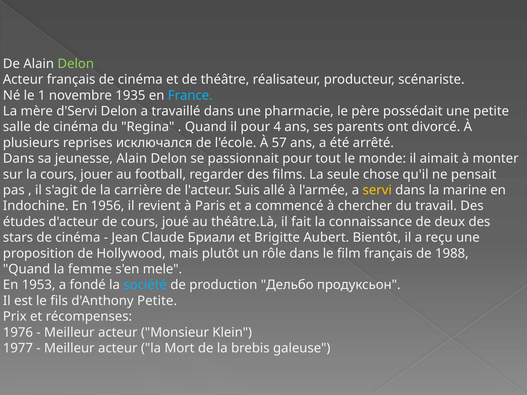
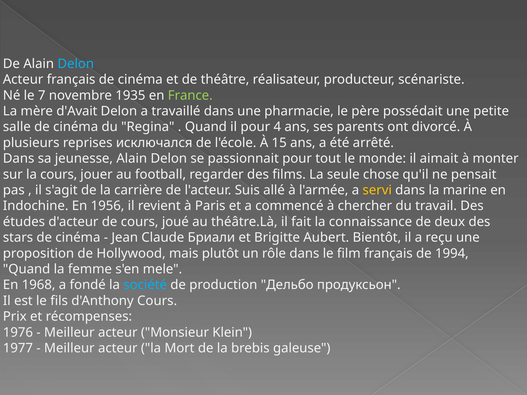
Delon at (76, 64) colour: light green -> light blue
1: 1 -> 7
France colour: light blue -> light green
d'Servi: d'Servi -> d'Avait
57: 57 -> 15
1988: 1988 -> 1994
1953: 1953 -> 1968
d'Anthony Petite: Petite -> Cours
